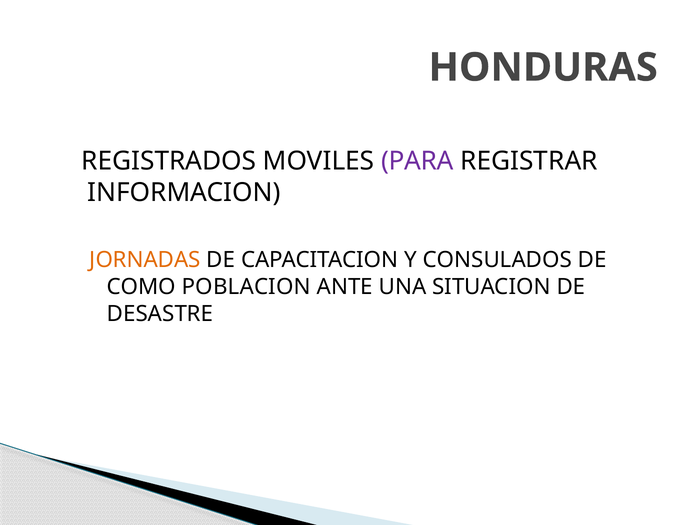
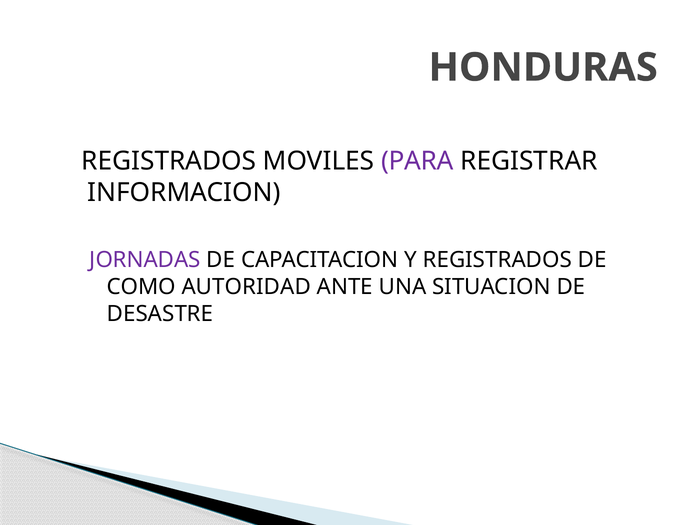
JORNADAS colour: orange -> purple
Y CONSULADOS: CONSULADOS -> REGISTRADOS
POBLACION: POBLACION -> AUTORIDAD
